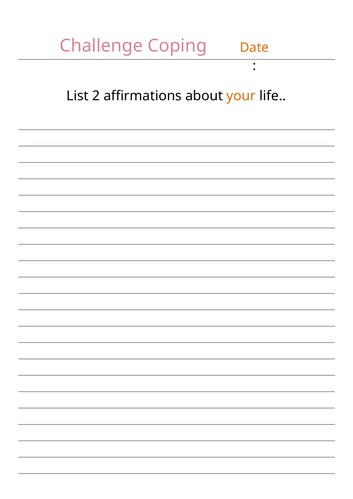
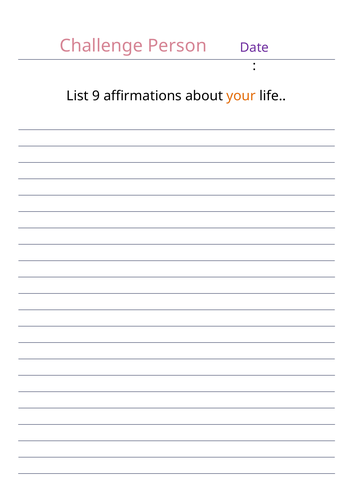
Coping: Coping -> Person
Date colour: orange -> purple
2: 2 -> 9
